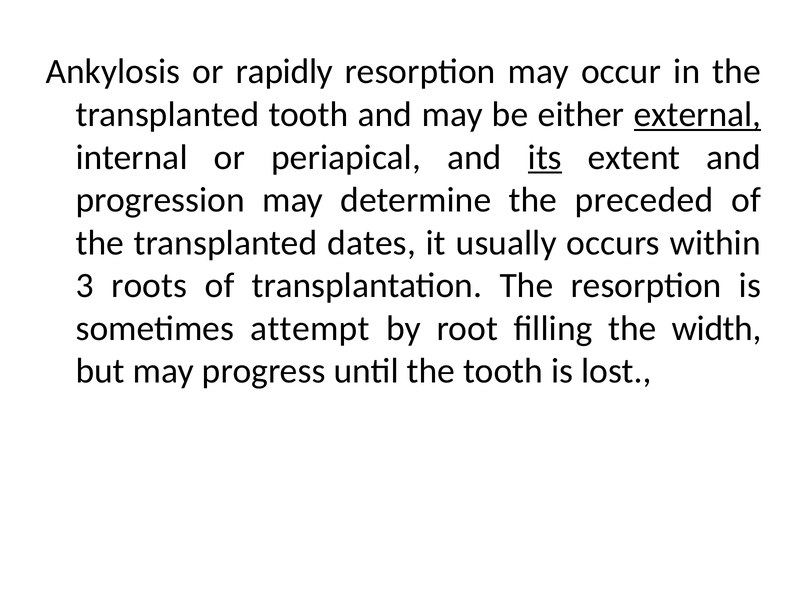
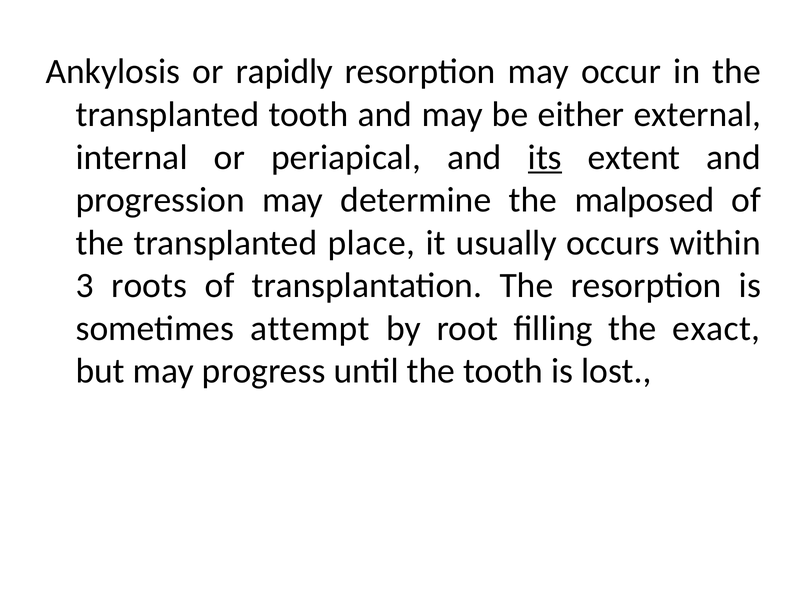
external underline: present -> none
preceded: preceded -> malposed
dates: dates -> place
width: width -> exact
